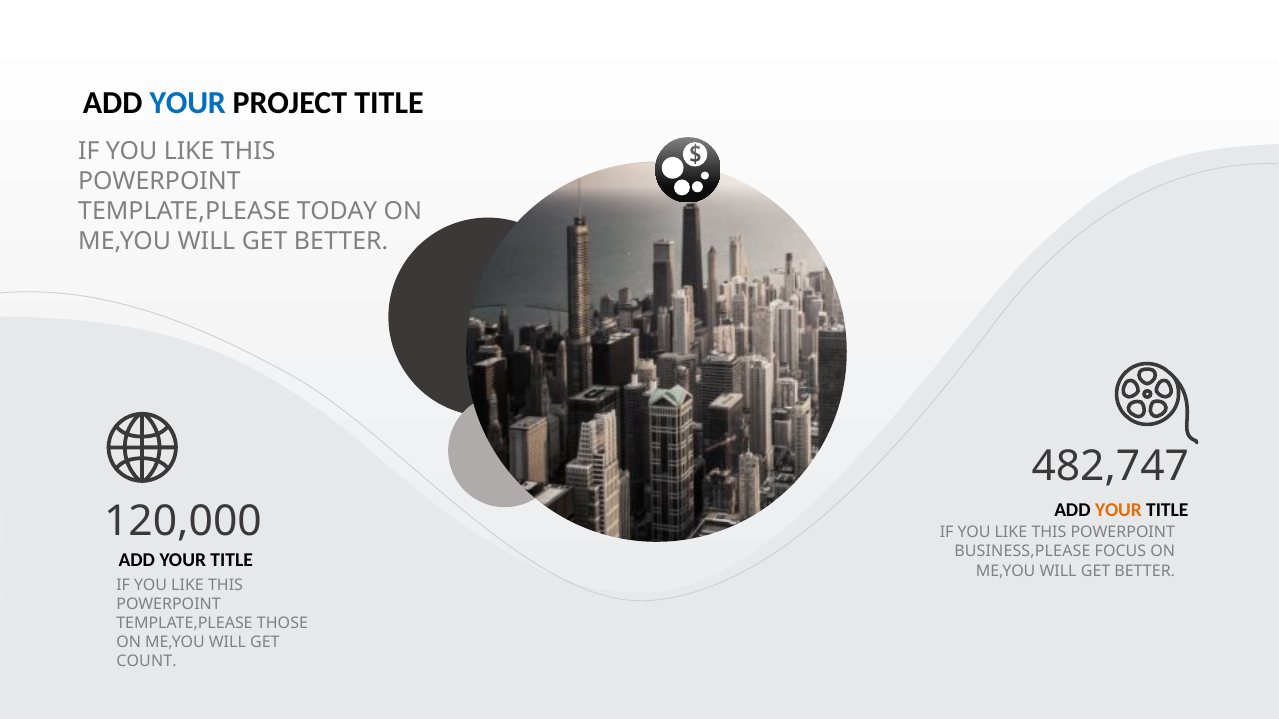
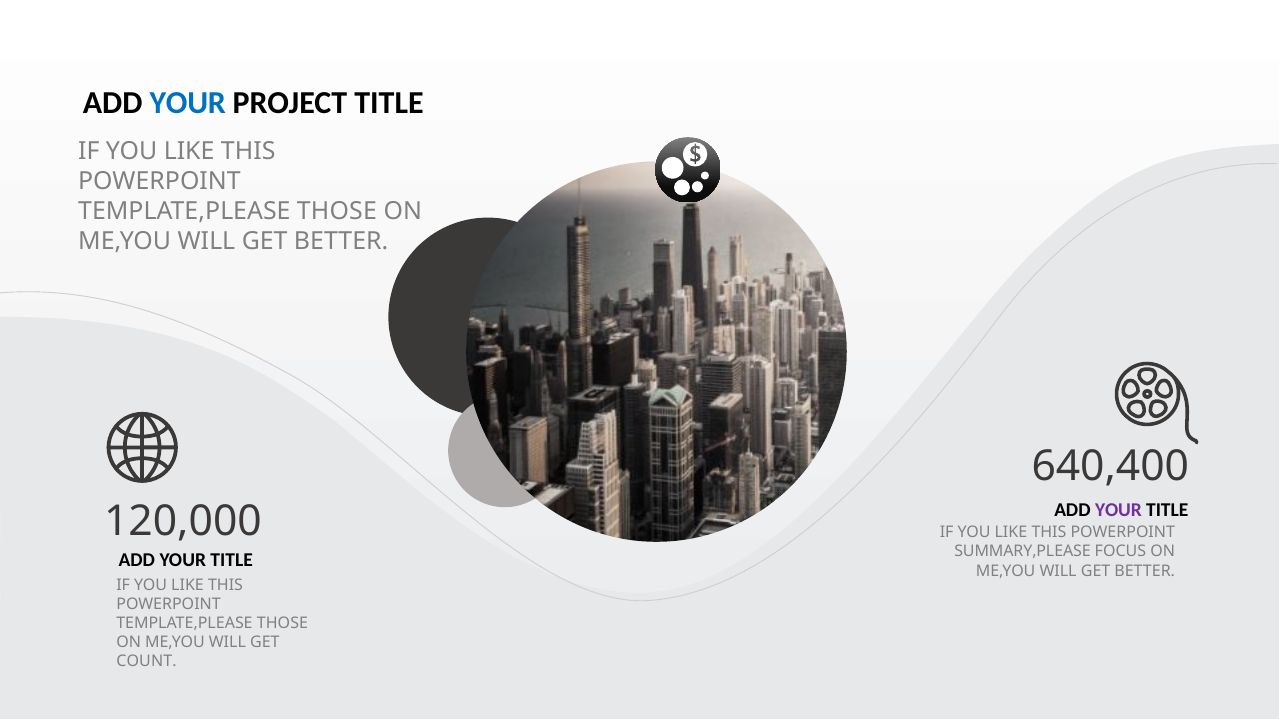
TODAY at (337, 211): TODAY -> THOSE
482,747: 482,747 -> 640,400
YOUR at (1118, 511) colour: orange -> purple
BUSINESS,PLEASE: BUSINESS,PLEASE -> SUMMARY,PLEASE
